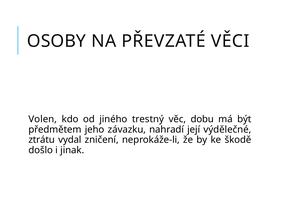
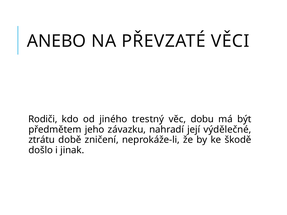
OSOBY: OSOBY -> ANEBO
Volen: Volen -> Rodiči
vydal: vydal -> době
